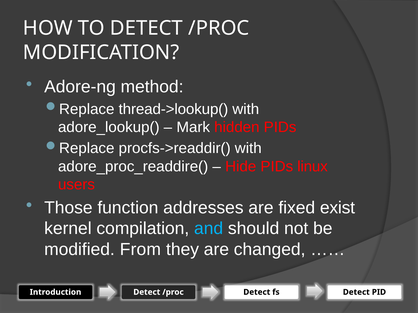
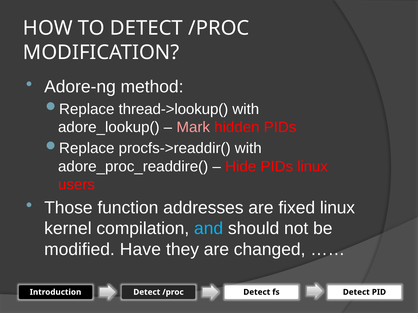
Mark colour: white -> pink
fixed exist: exist -> linux
From: From -> Have
